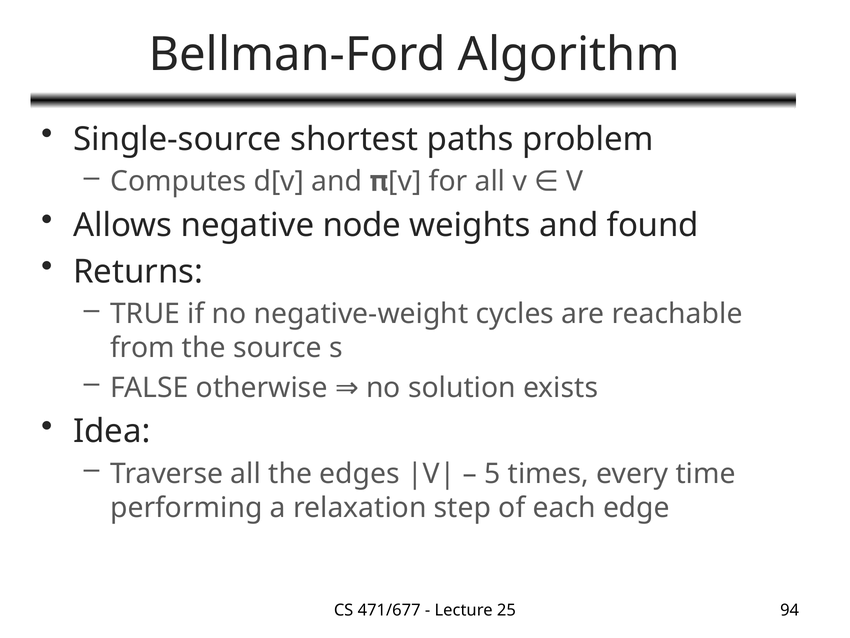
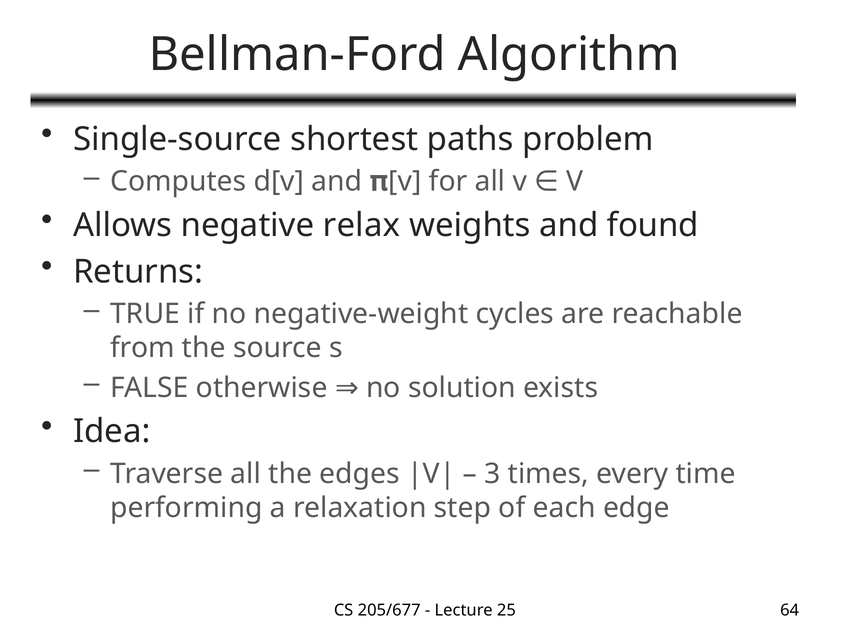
node: node -> relax
5: 5 -> 3
471/677: 471/677 -> 205/677
94: 94 -> 64
